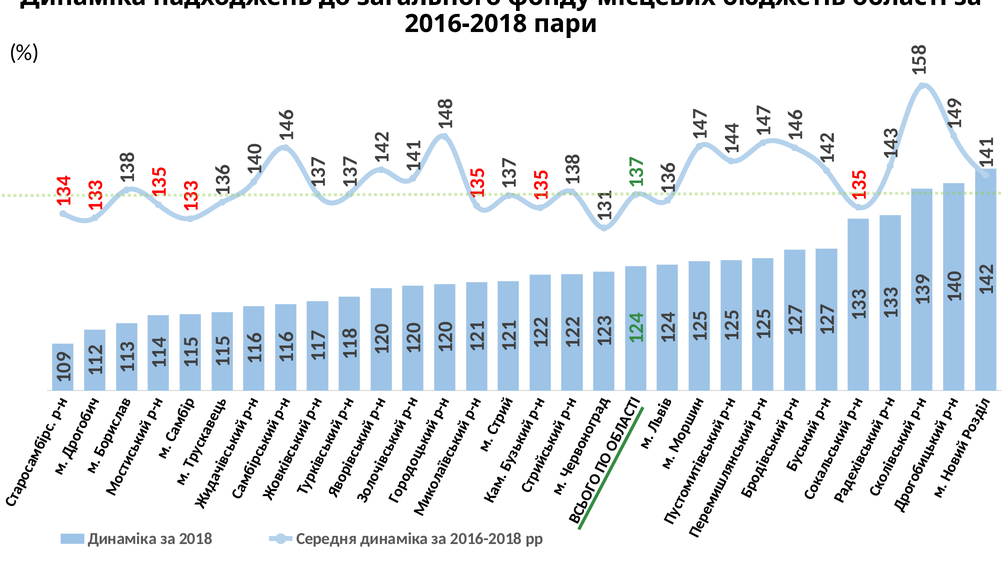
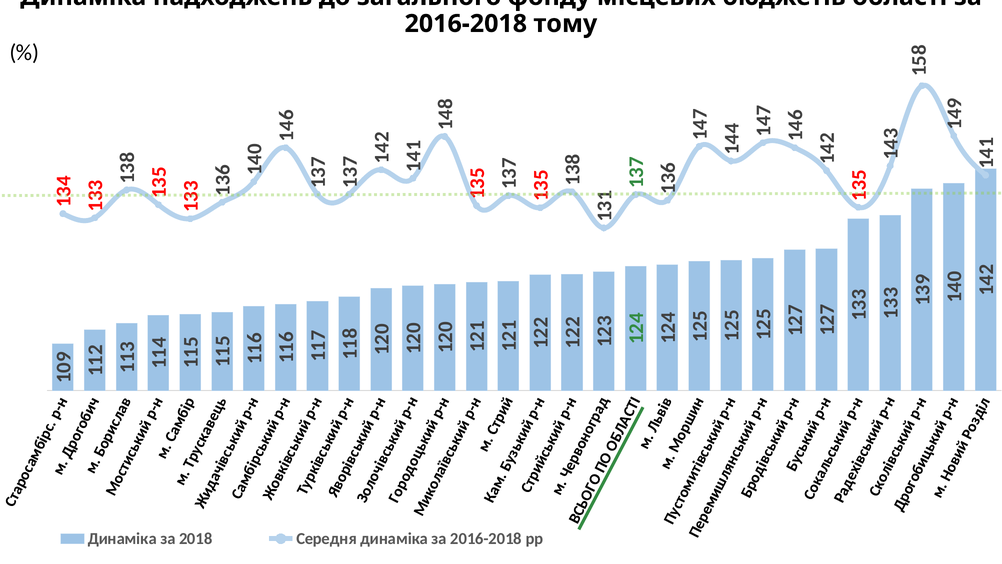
пари: пари -> тому
